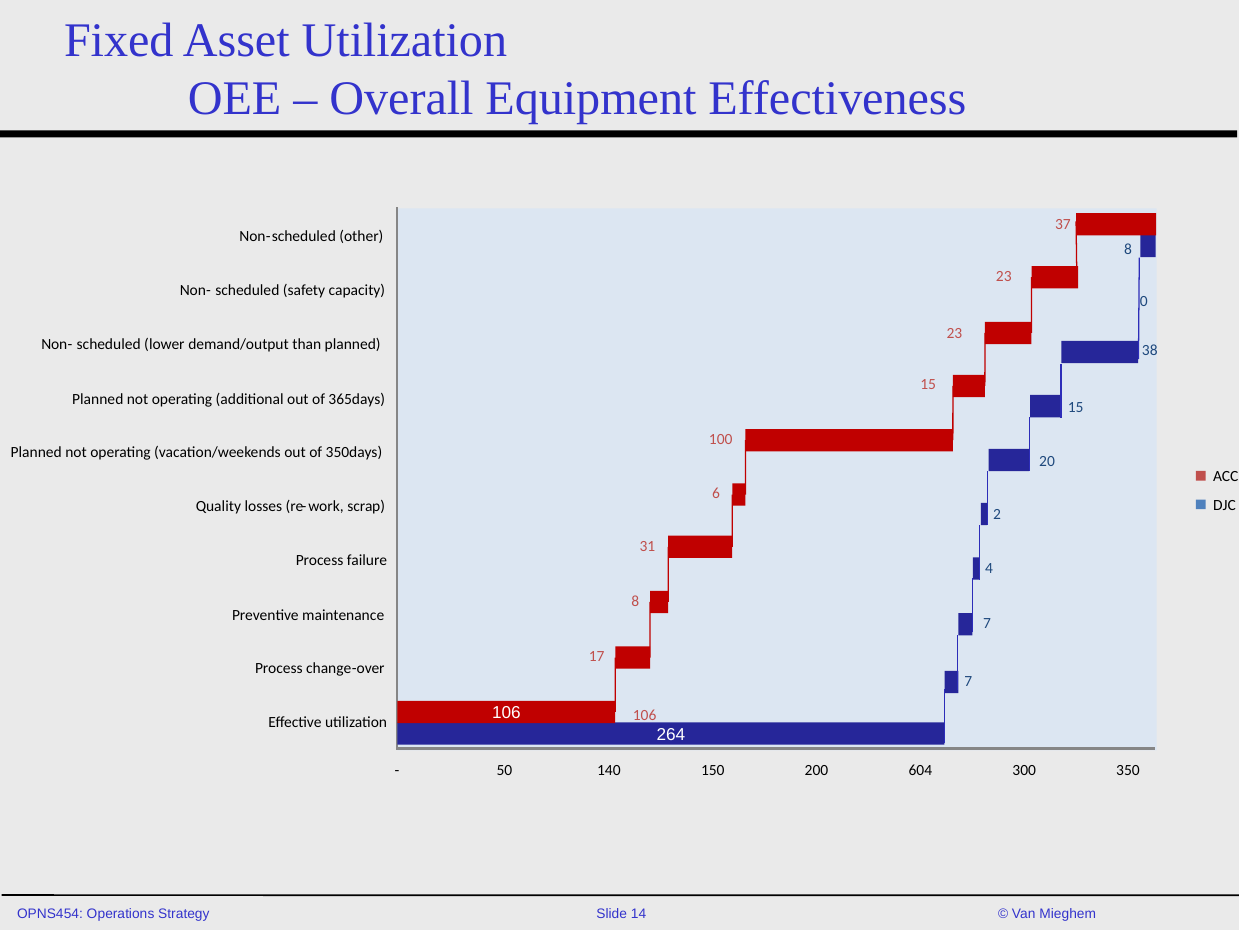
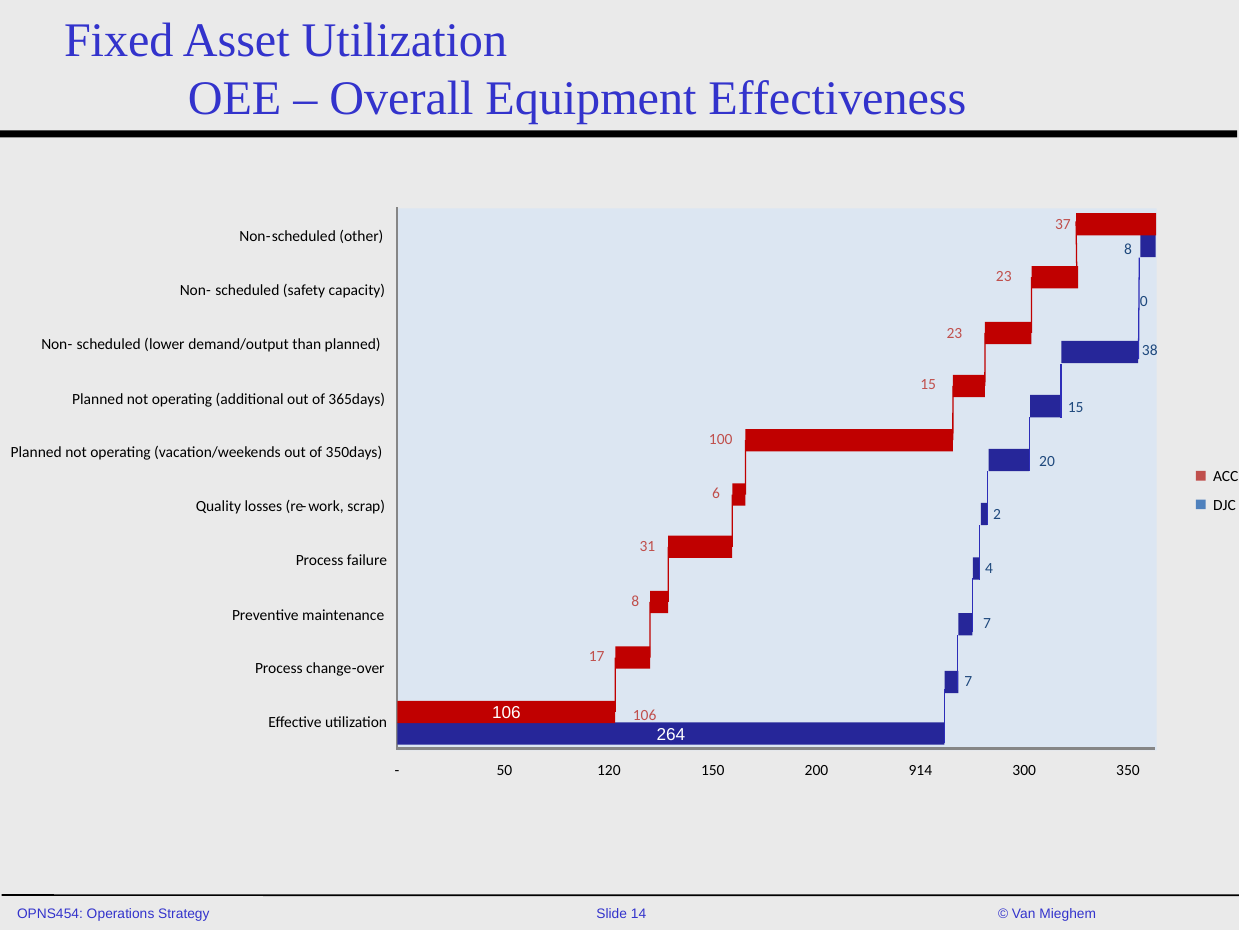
140: 140 -> 120
604: 604 -> 914
